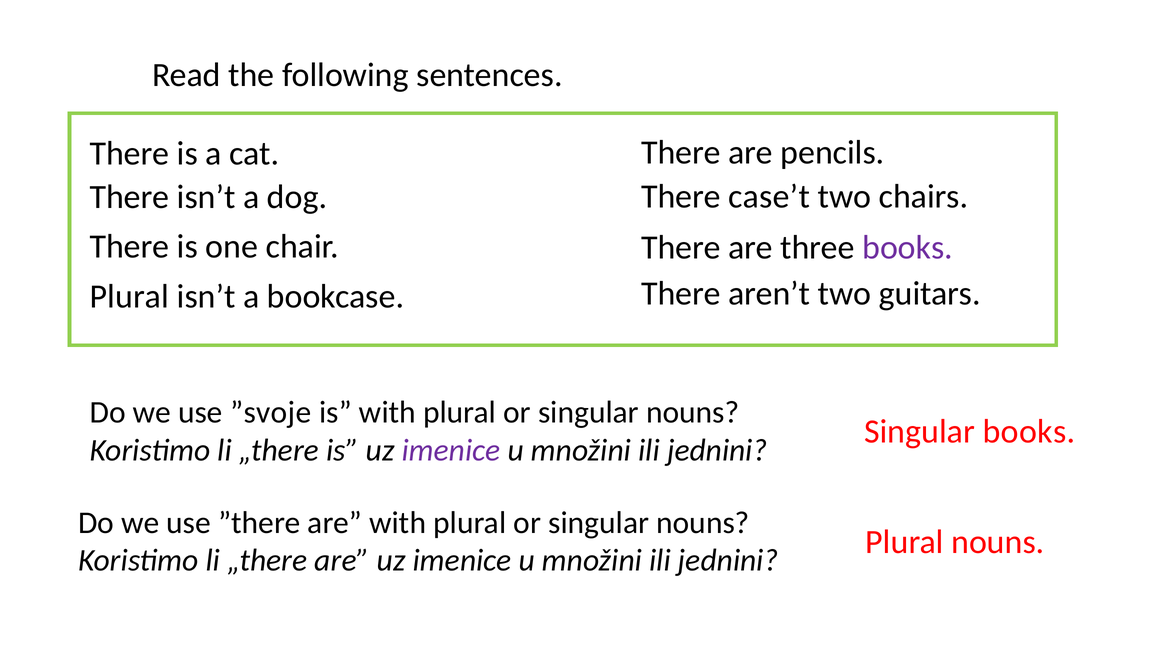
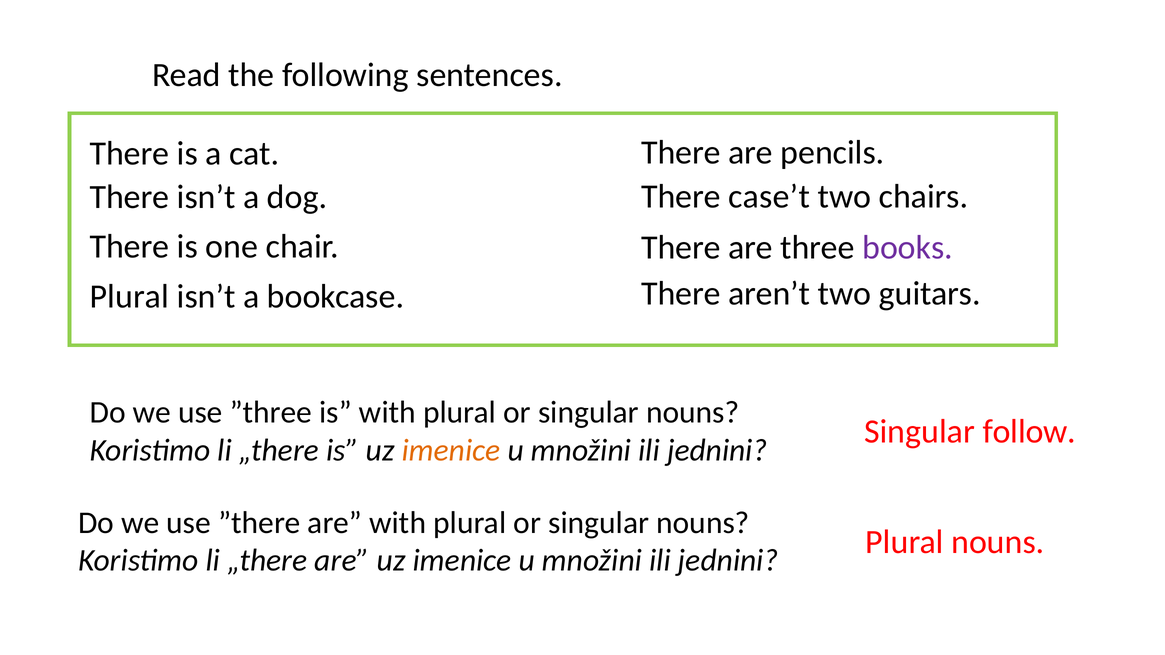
”svoje: ”svoje -> ”three
Singular books: books -> follow
imenice at (451, 451) colour: purple -> orange
